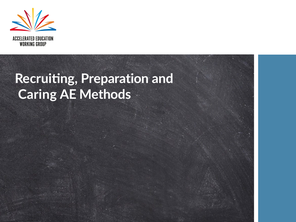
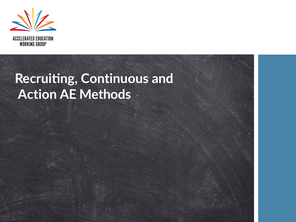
Preparation: Preparation -> Continuous
Caring: Caring -> Action
